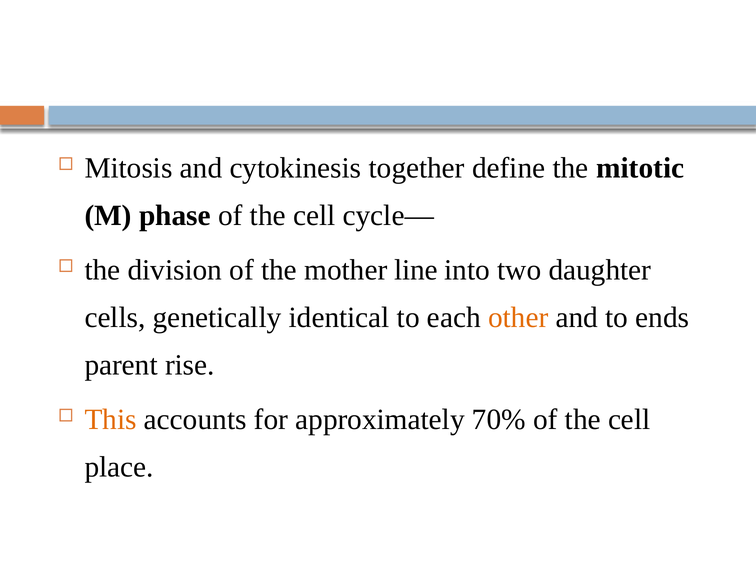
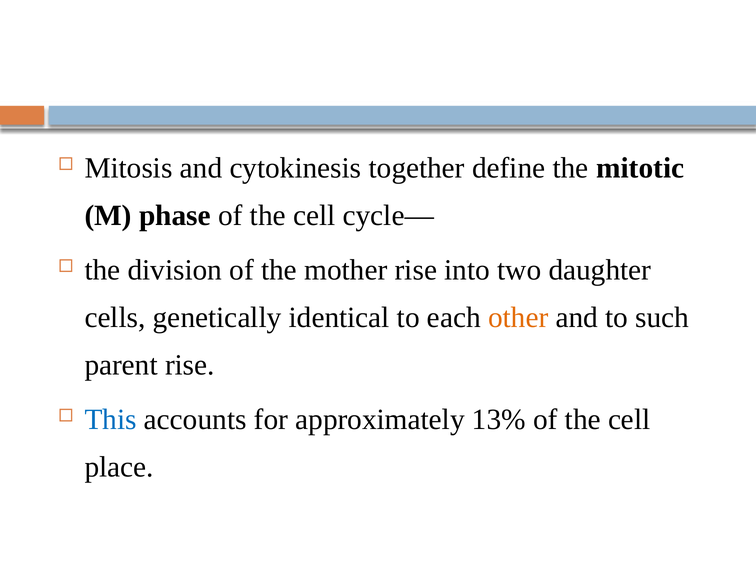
mother line: line -> rise
ends: ends -> such
This colour: orange -> blue
70%: 70% -> 13%
